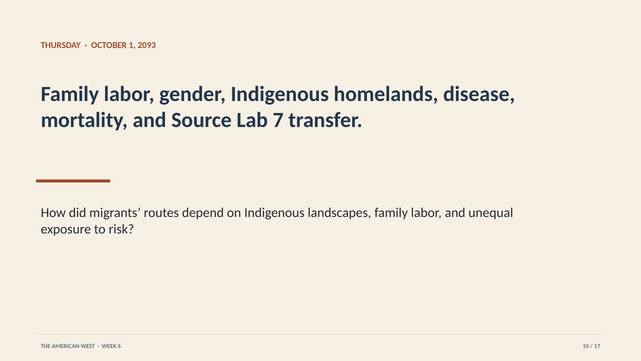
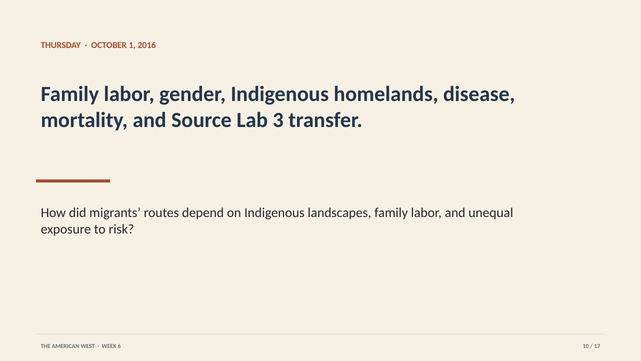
2093: 2093 -> 2016
7: 7 -> 3
